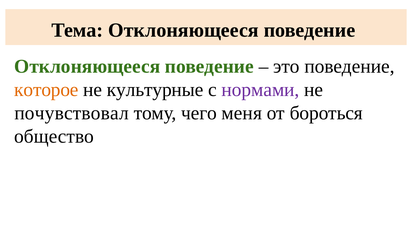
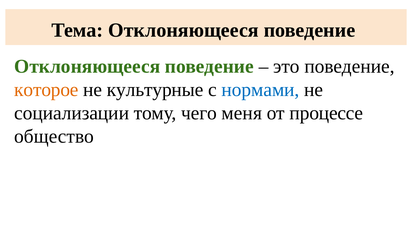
нормами colour: purple -> blue
почувствовал: почувствовал -> социализации
бороться: бороться -> процессе
